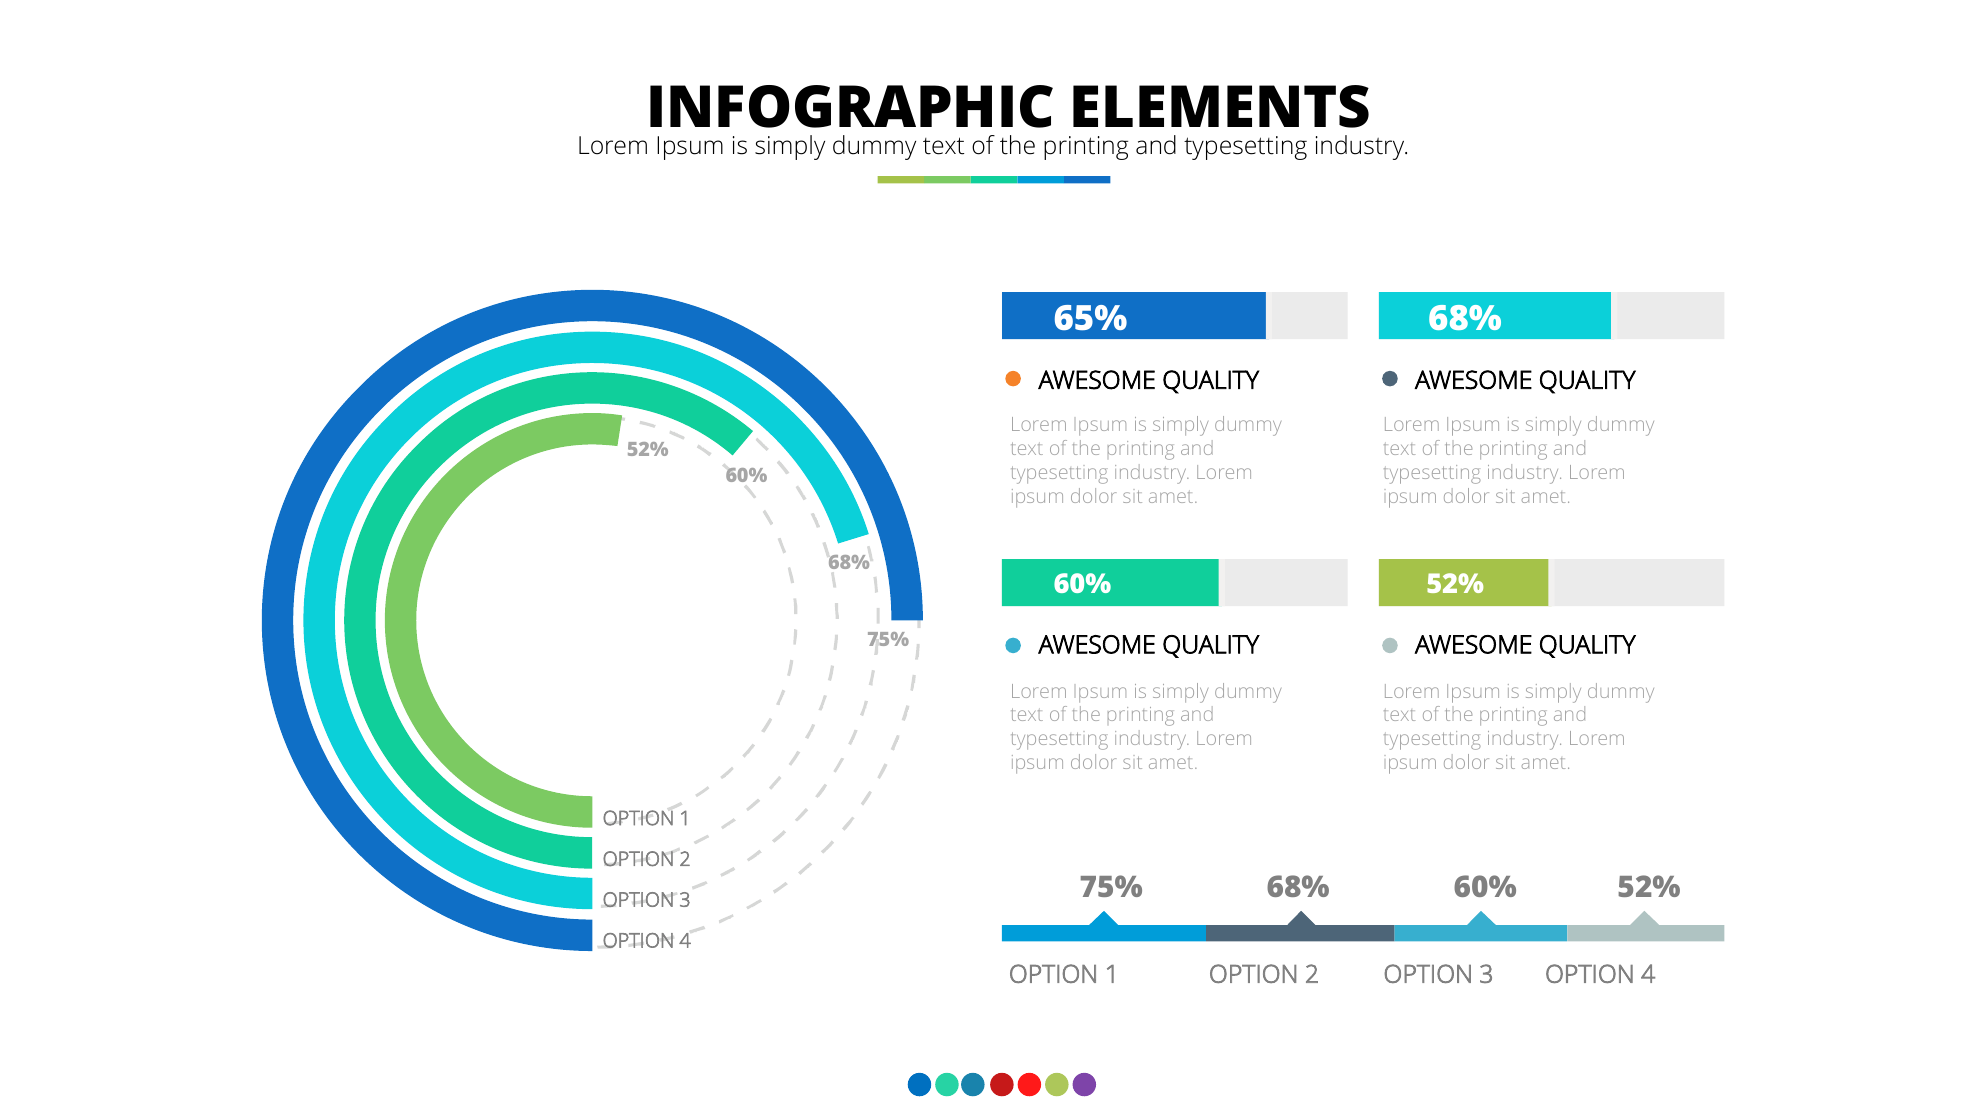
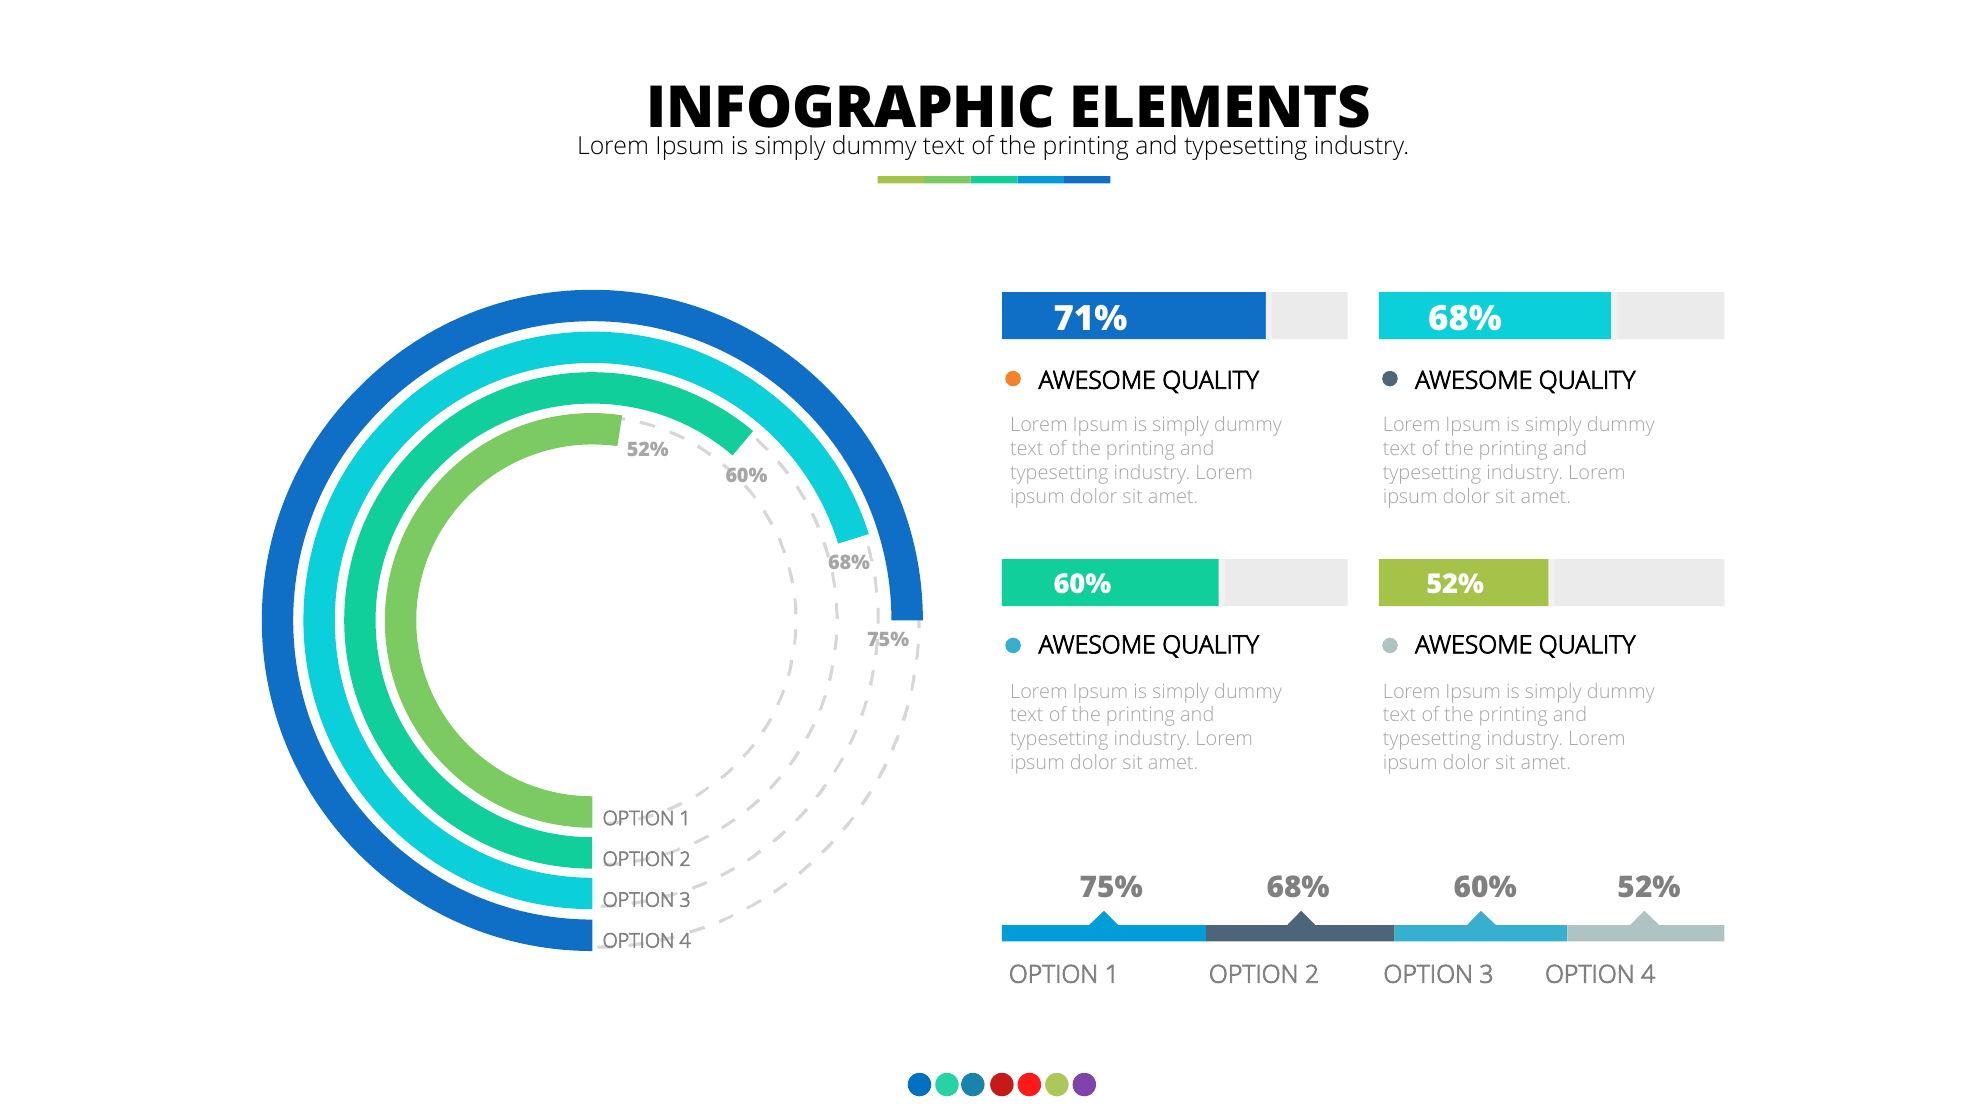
65%: 65% -> 71%
